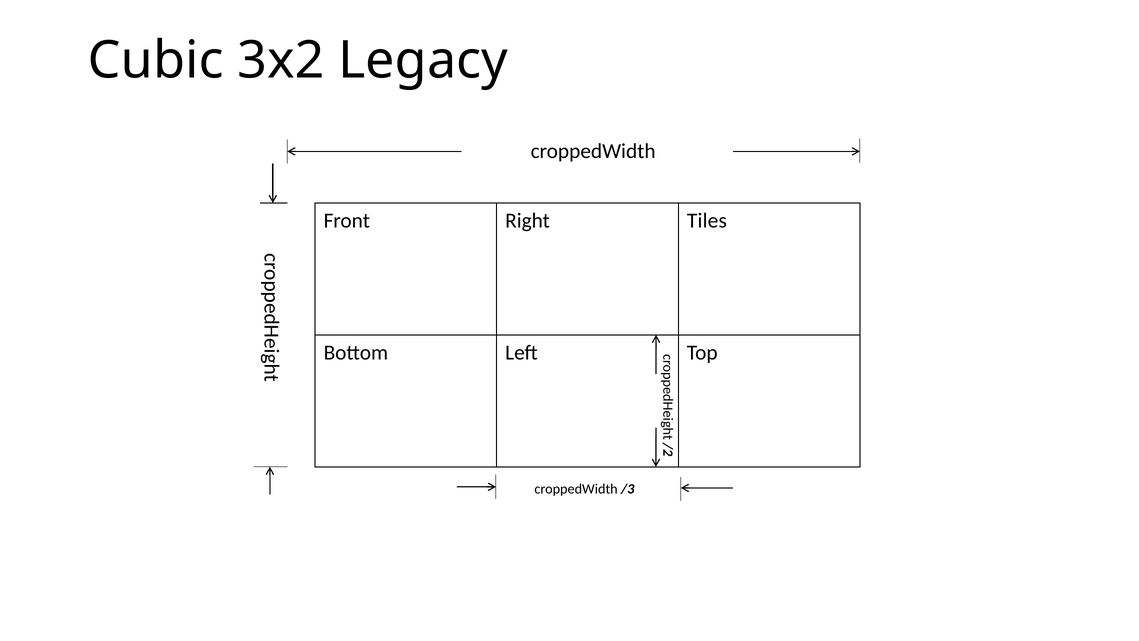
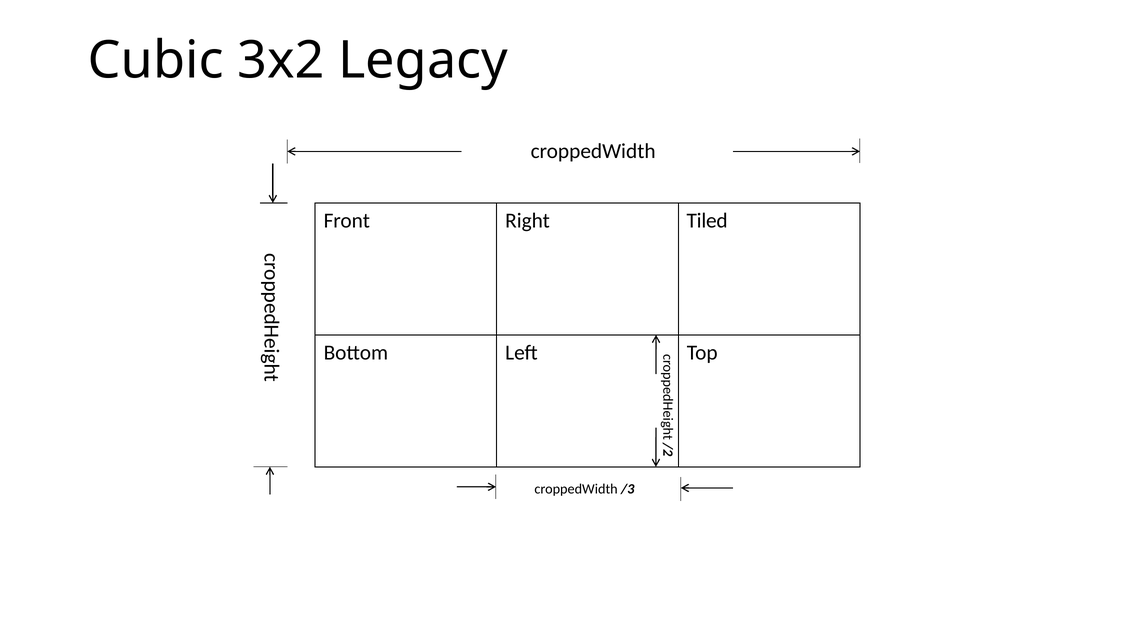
Tiles: Tiles -> Tiled
